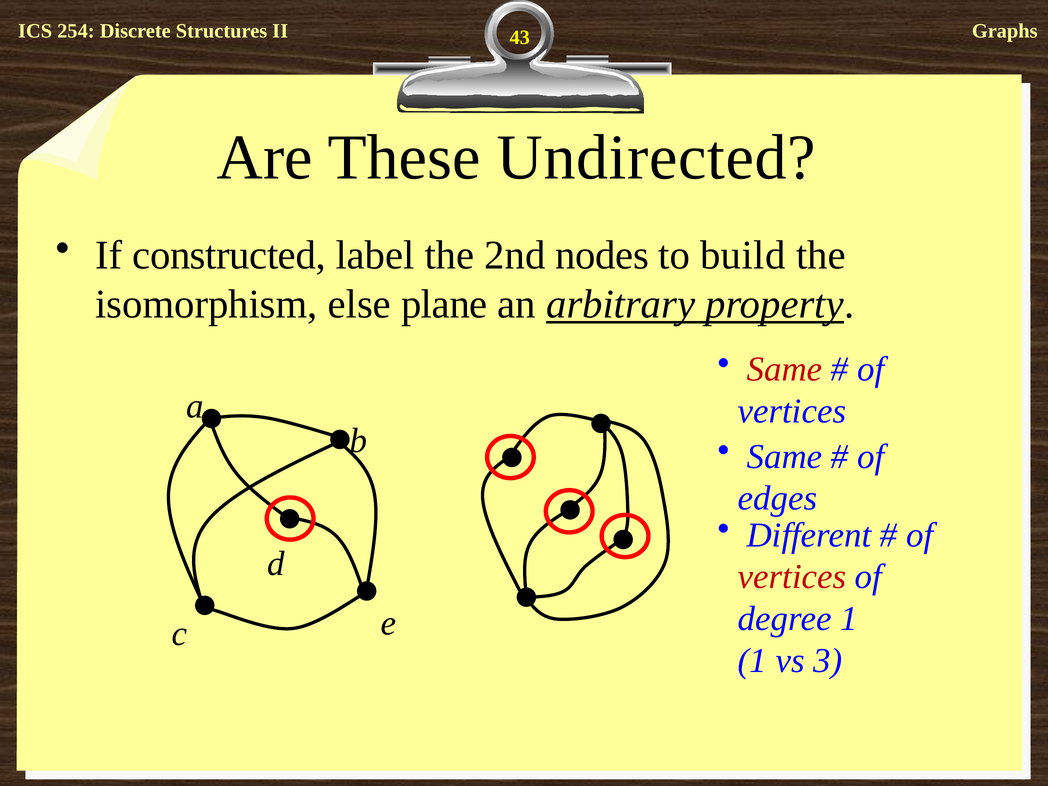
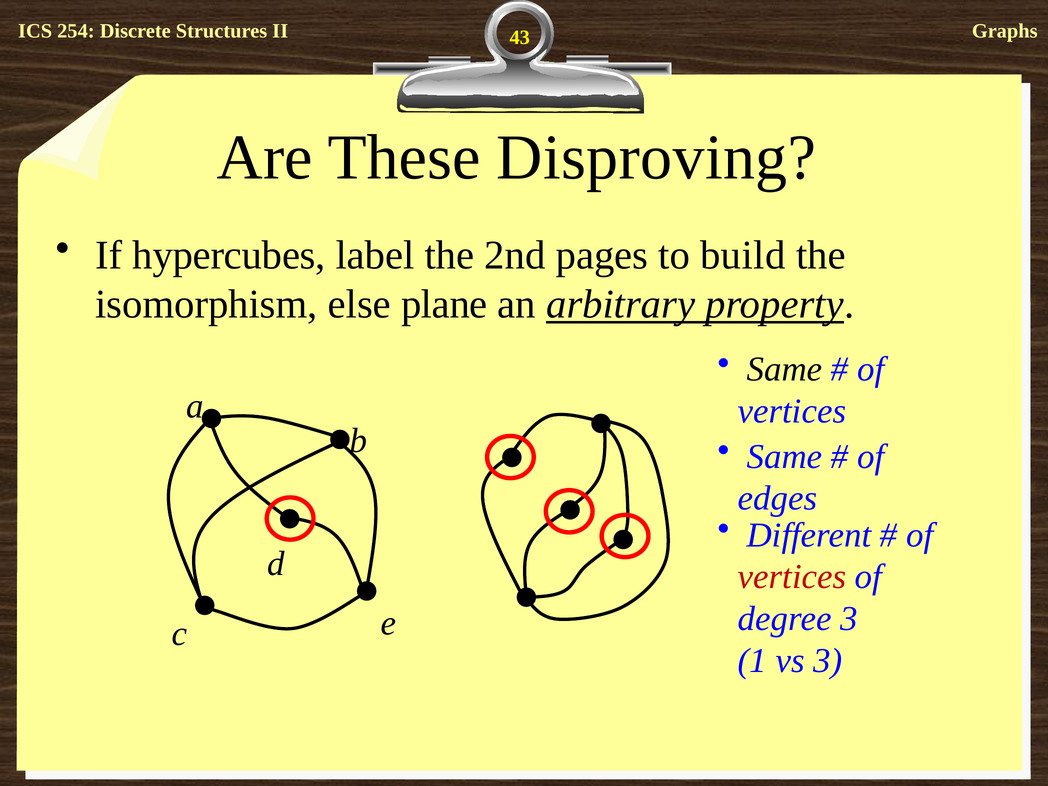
Undirected: Undirected -> Disproving
constructed: constructed -> hypercubes
nodes: nodes -> pages
Same at (784, 369) colour: red -> black
degree 1: 1 -> 3
